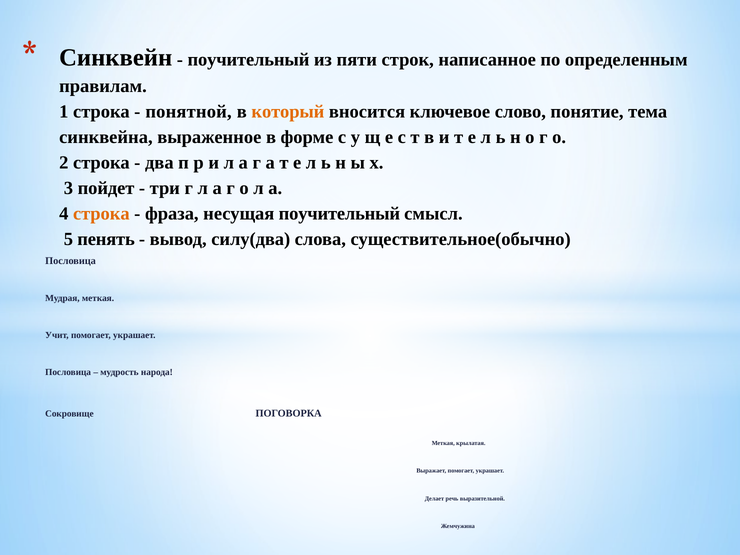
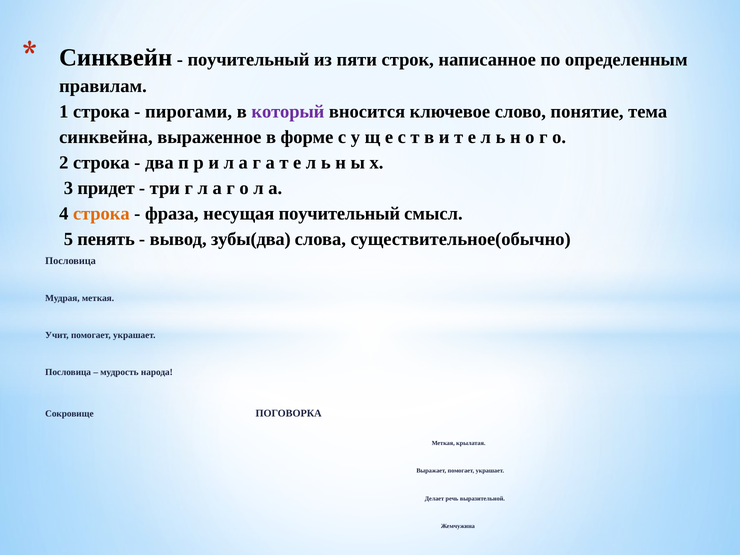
понятной: понятной -> пирогами
который colour: orange -> purple
пойдет: пойдет -> придет
силу(два: силу(два -> зубы(два
